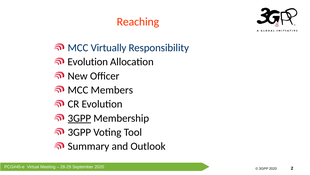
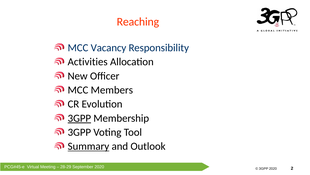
Virtually: Virtually -> Vacancy
Evolution at (88, 62): Evolution -> Activities
Summary underline: none -> present
